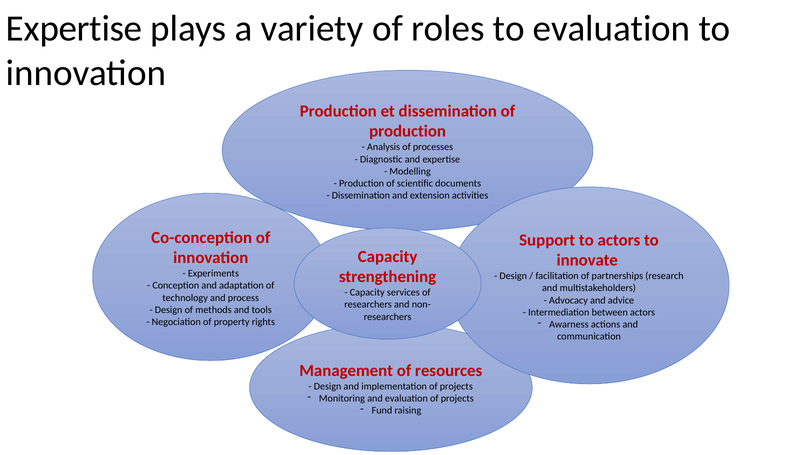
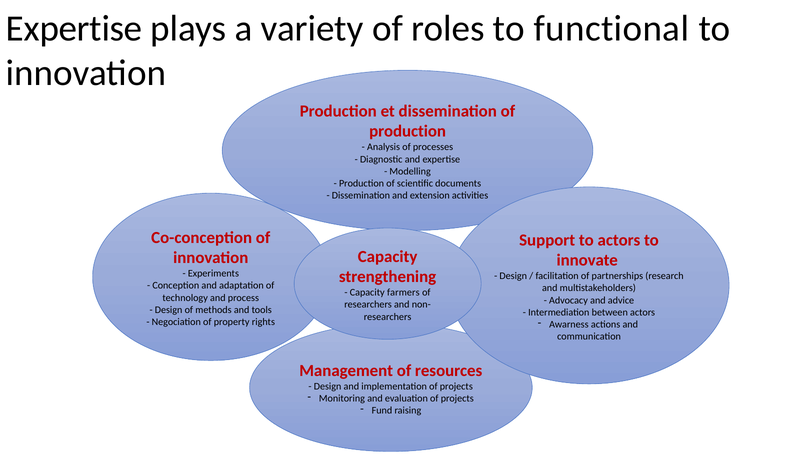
to evaluation: evaluation -> functional
services: services -> farmers
